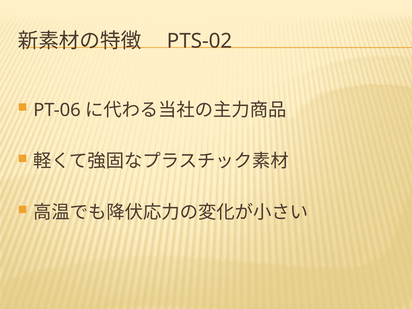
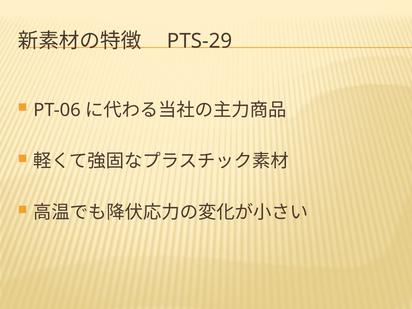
PTS-02: PTS-02 -> PTS-29
